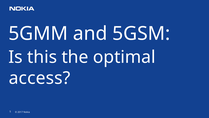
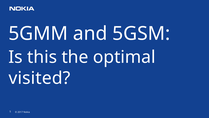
access: access -> visited
